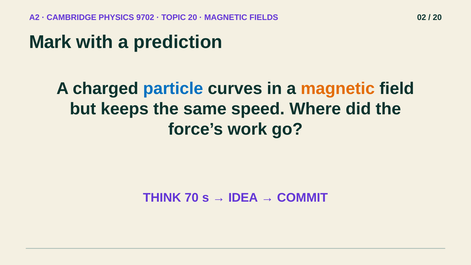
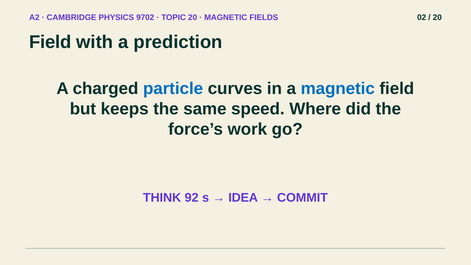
Mark at (50, 42): Mark -> Field
magnetic at (338, 88) colour: orange -> blue
70: 70 -> 92
